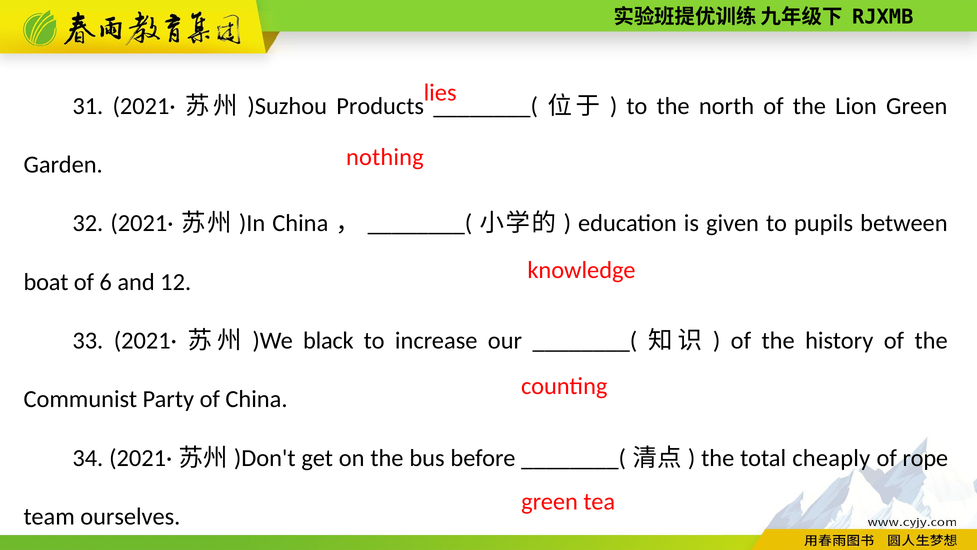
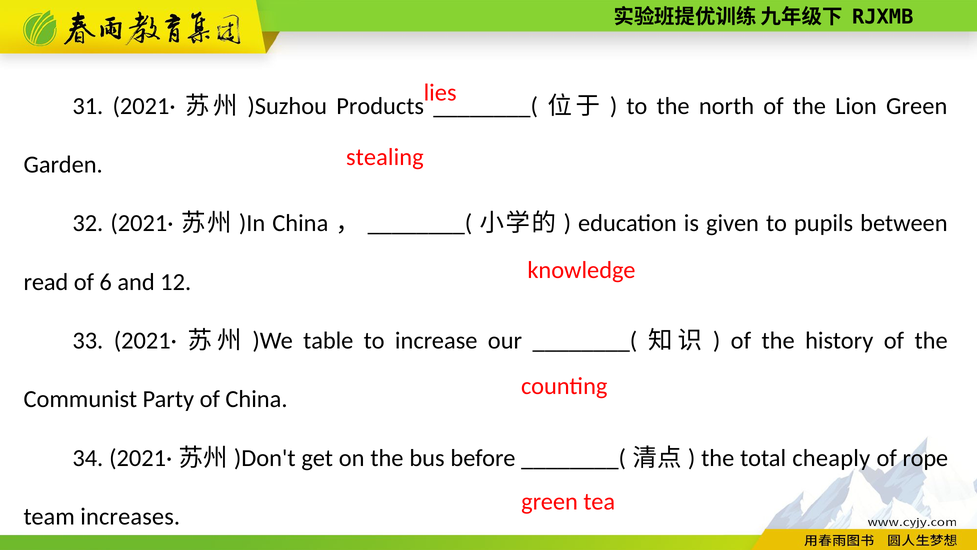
nothing: nothing -> stealing
boat: boat -> read
black: black -> table
ourselves: ourselves -> increases
